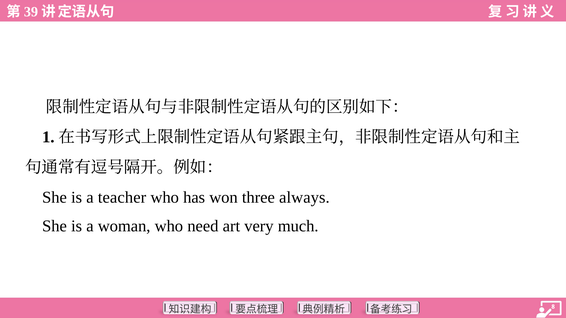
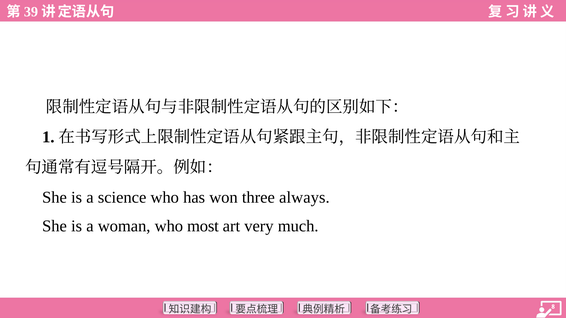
teacher: teacher -> science
need: need -> most
